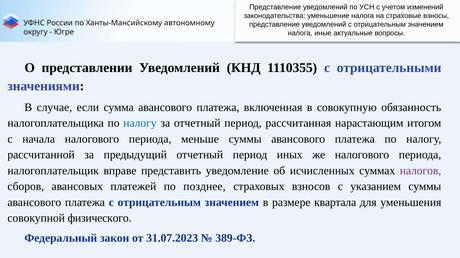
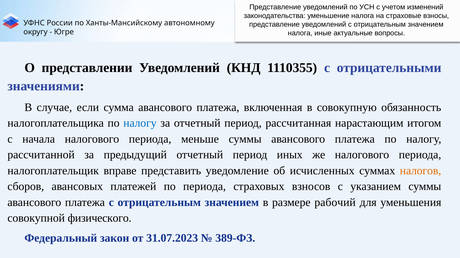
налогов colour: purple -> orange
по позднее: позднее -> периода
квартала: квартала -> рабочий
